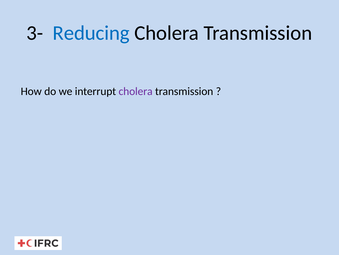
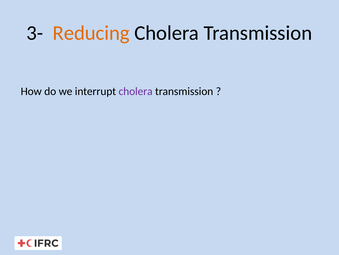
Reducing colour: blue -> orange
